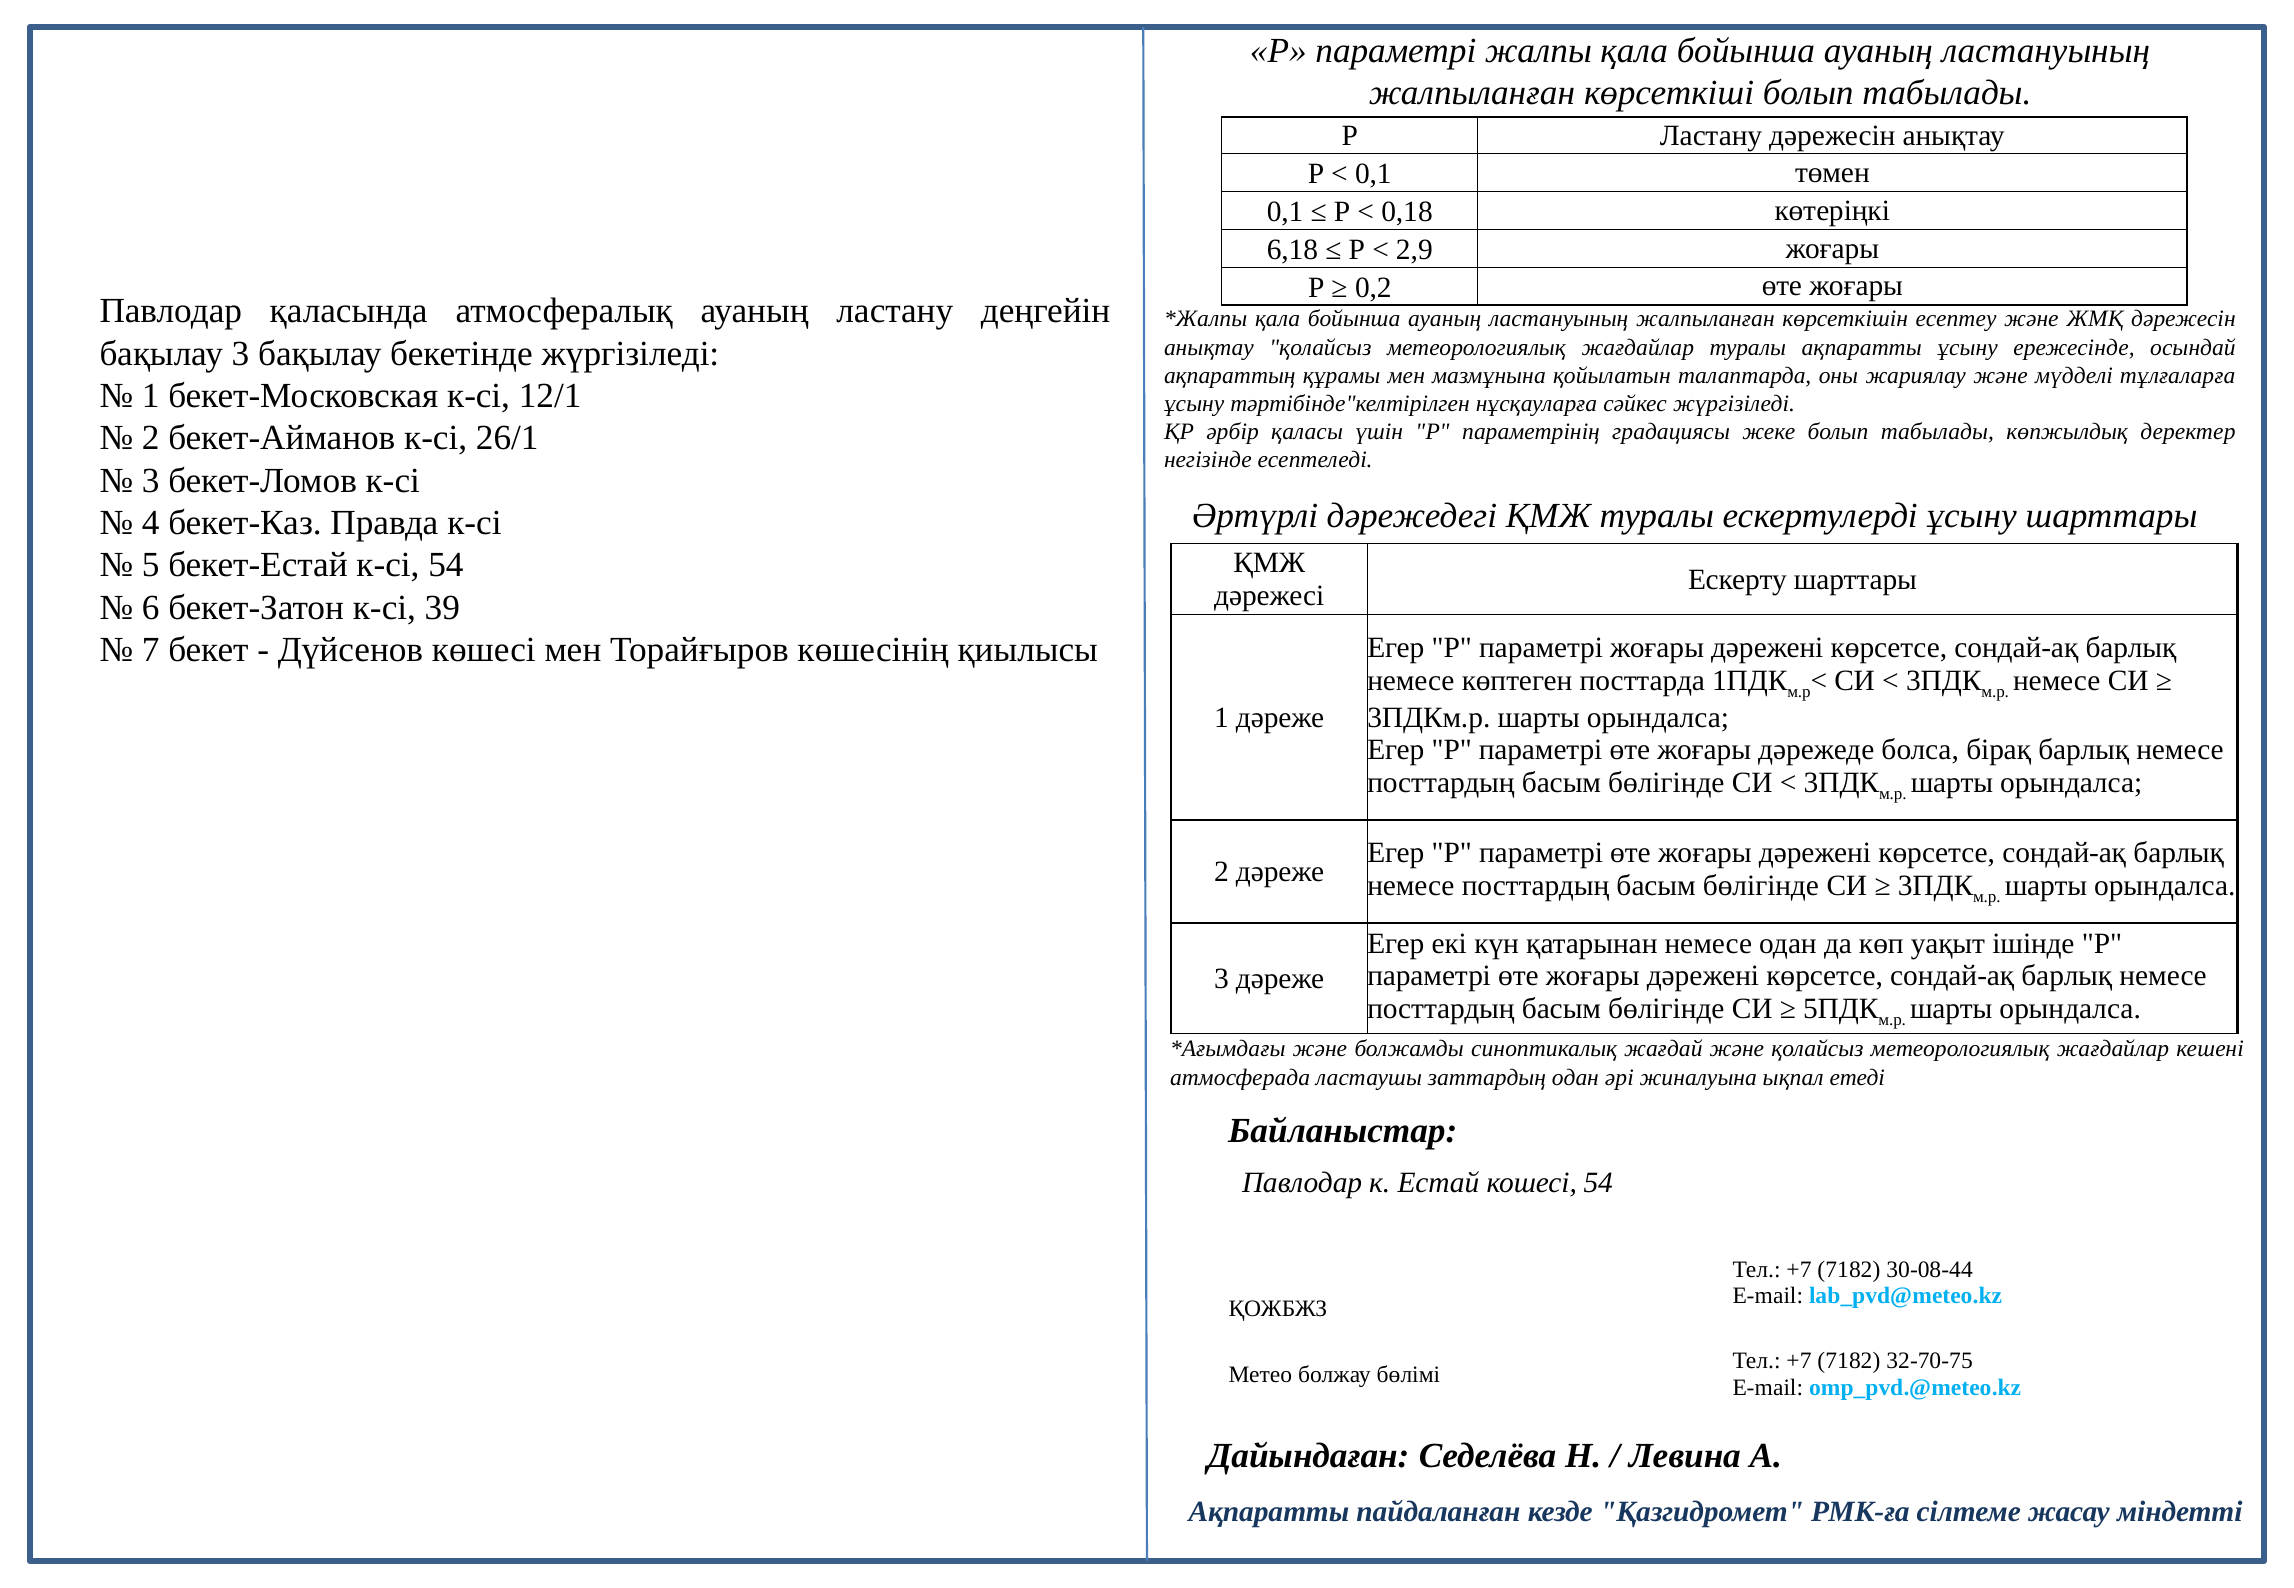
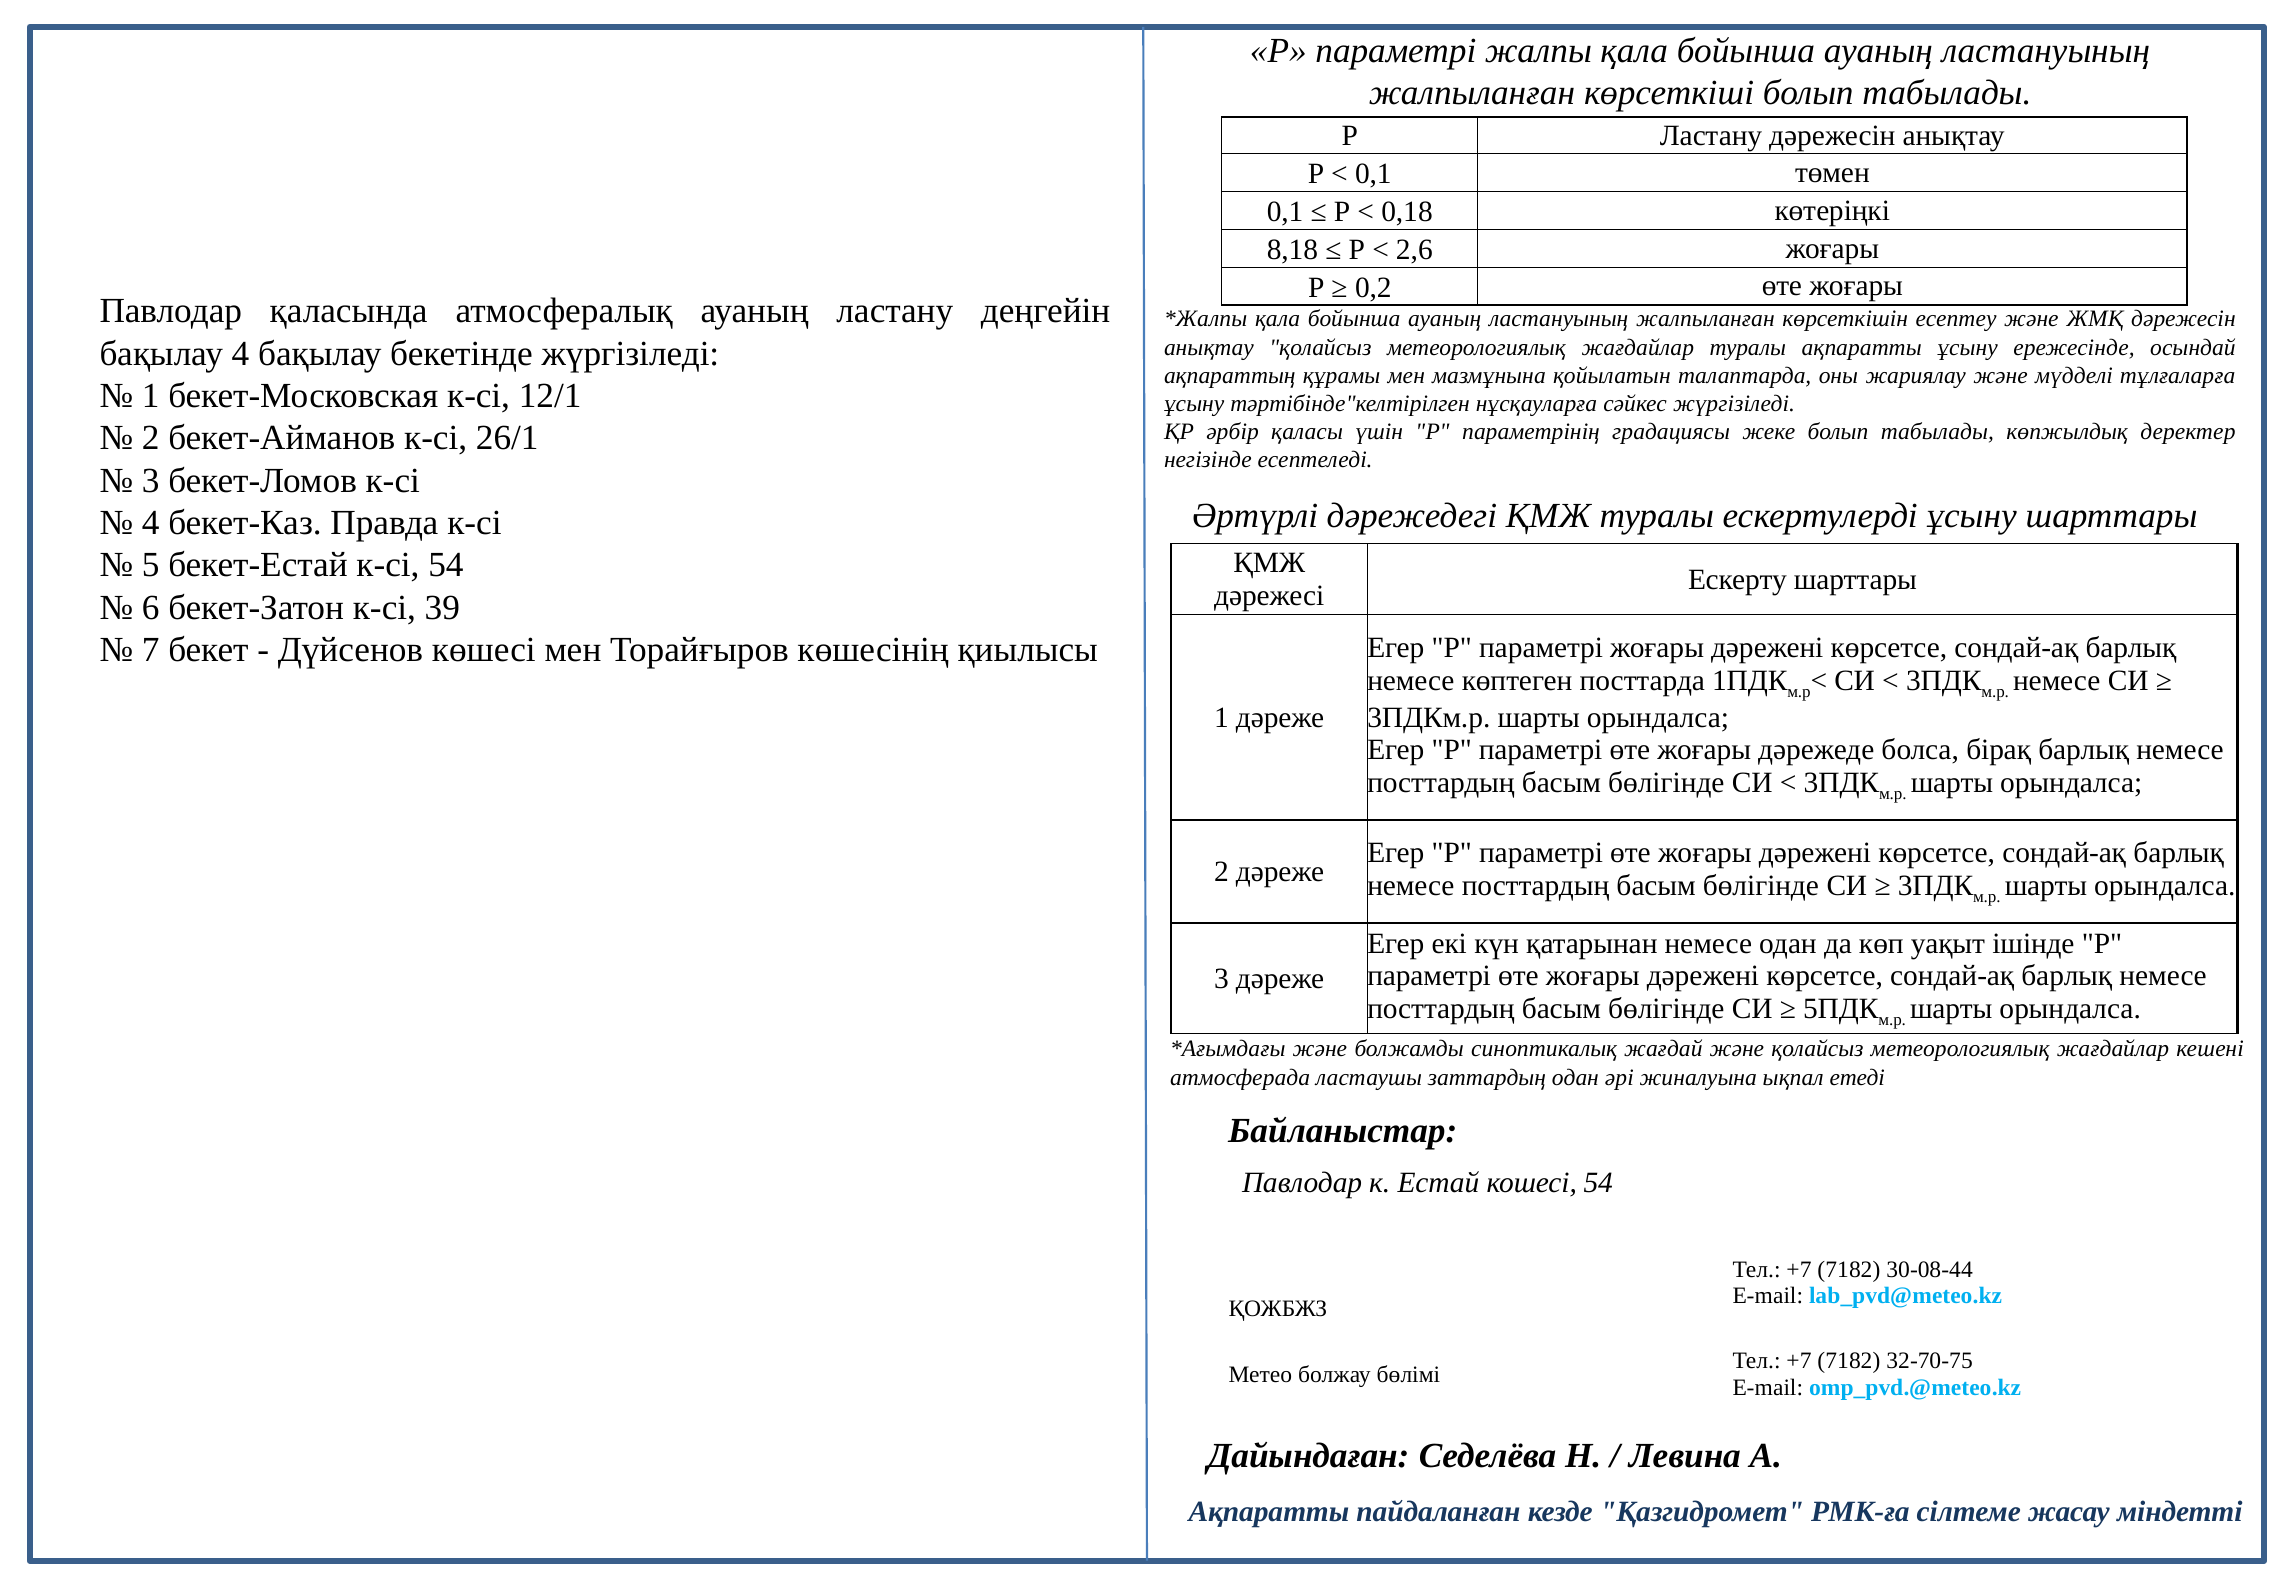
6,18: 6,18 -> 8,18
2,9: 2,9 -> 2,6
бақылау 3: 3 -> 4
